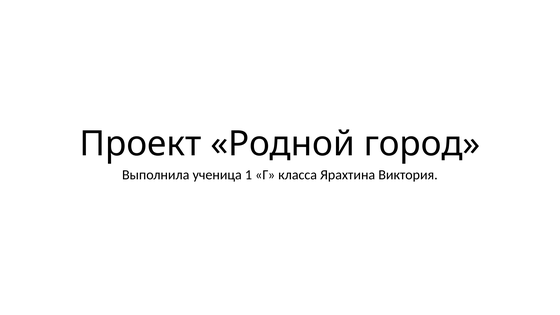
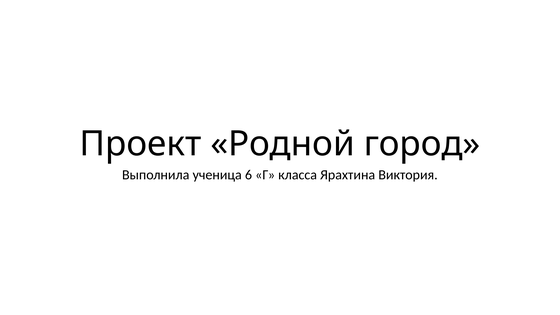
1: 1 -> 6
